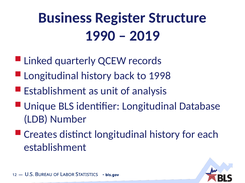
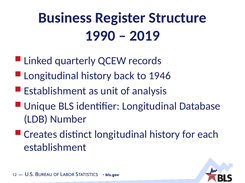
1998: 1998 -> 1946
